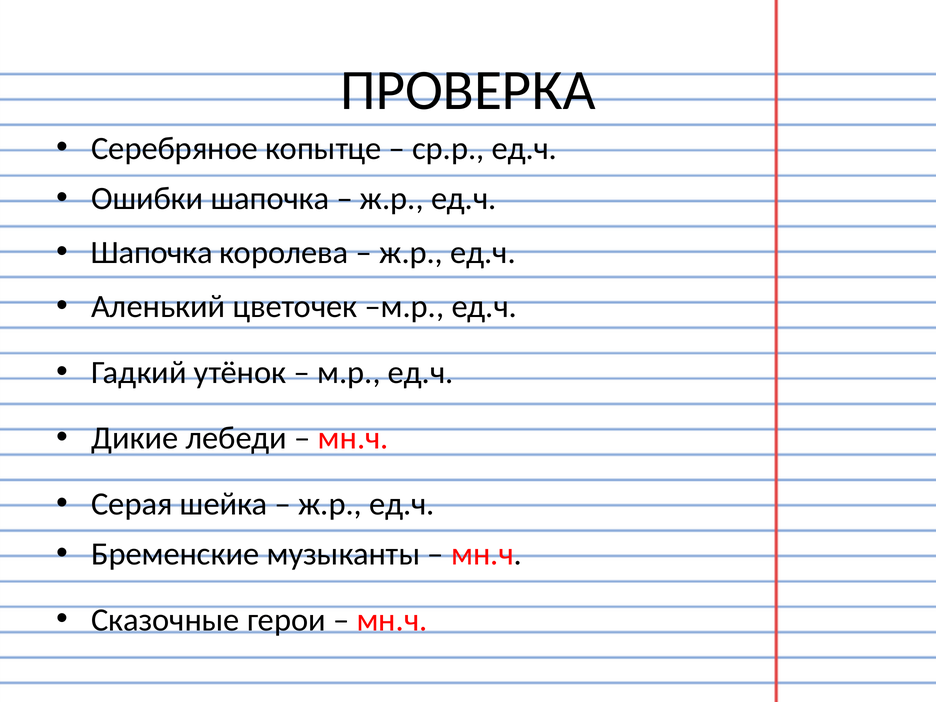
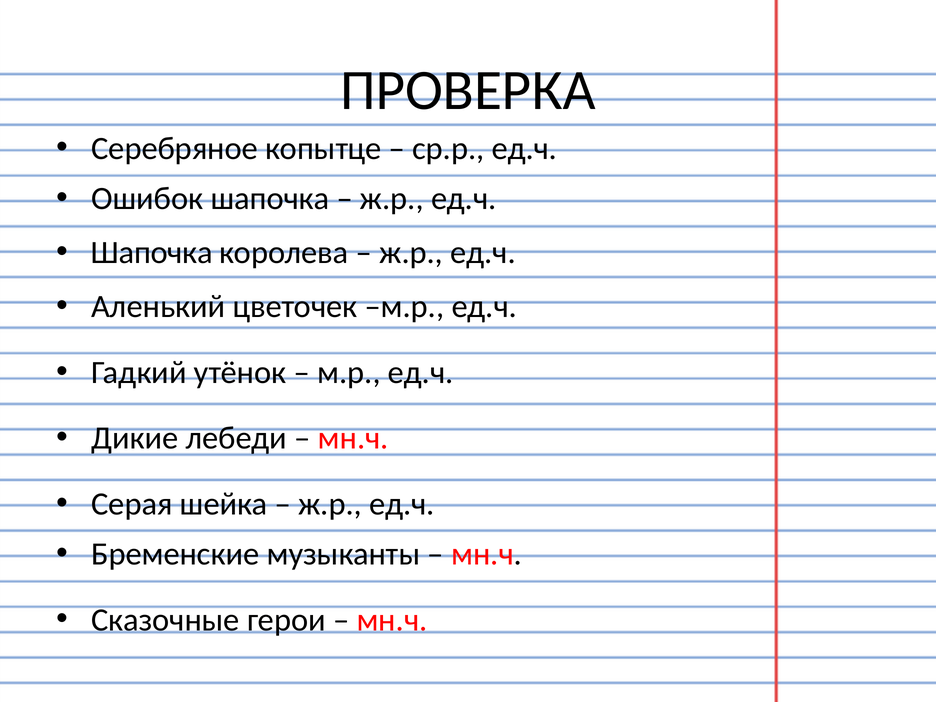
Ошибки: Ошибки -> Ошибок
